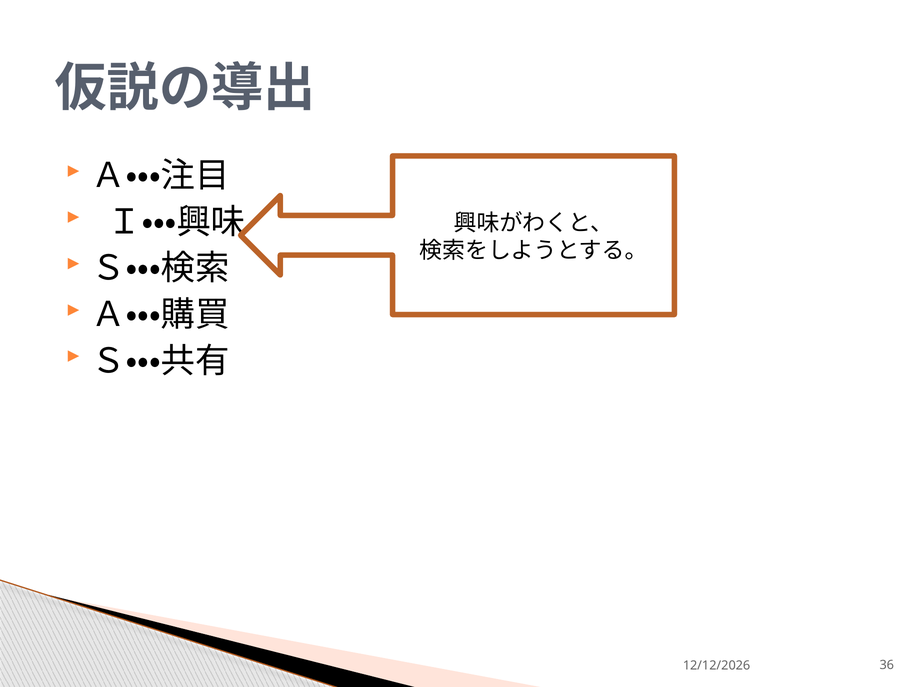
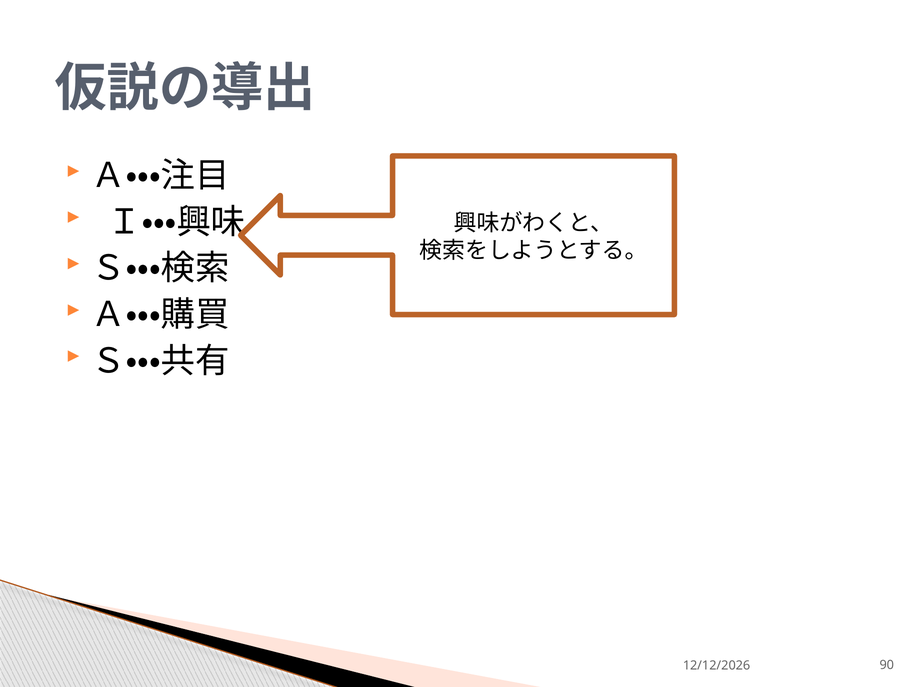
36: 36 -> 90
